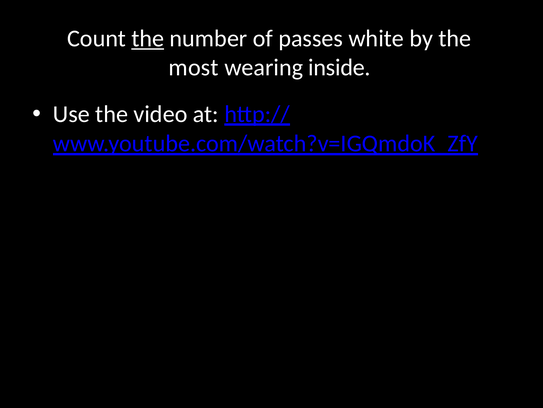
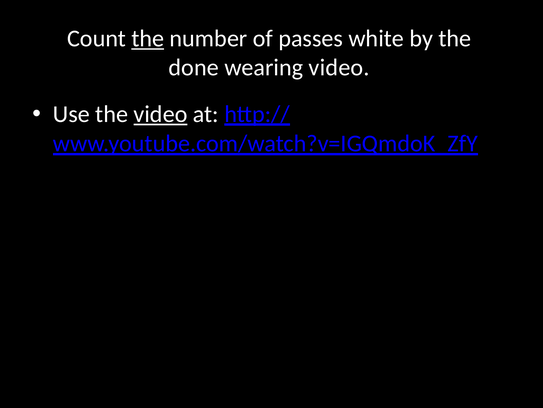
most: most -> done
wearing inside: inside -> video
video at (160, 114) underline: none -> present
